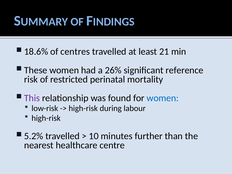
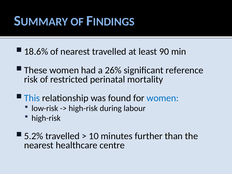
of centres: centres -> nearest
21: 21 -> 90
This colour: purple -> blue
